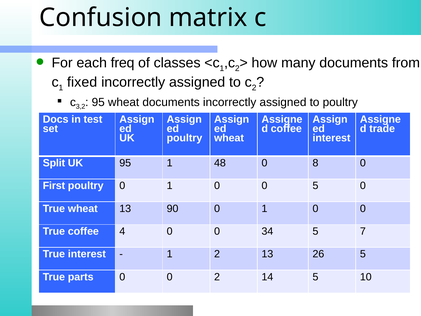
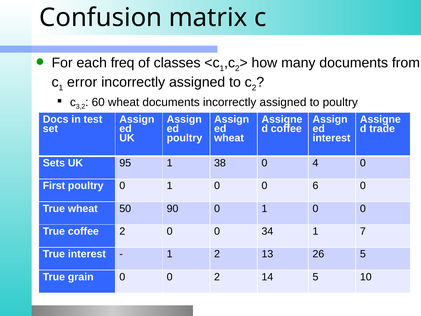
fixed: fixed -> error
95 at (98, 102): 95 -> 60
Split: Split -> Sets
48: 48 -> 38
8: 8 -> 4
0 5: 5 -> 6
wheat 13: 13 -> 50
coffee 4: 4 -> 2
34 5: 5 -> 1
parts: parts -> grain
